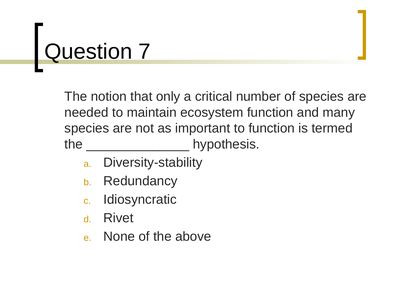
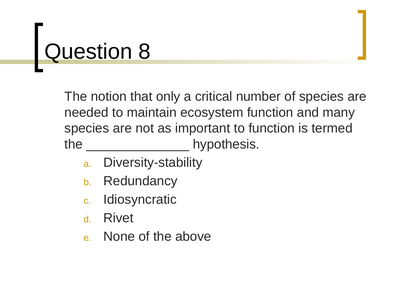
7: 7 -> 8
